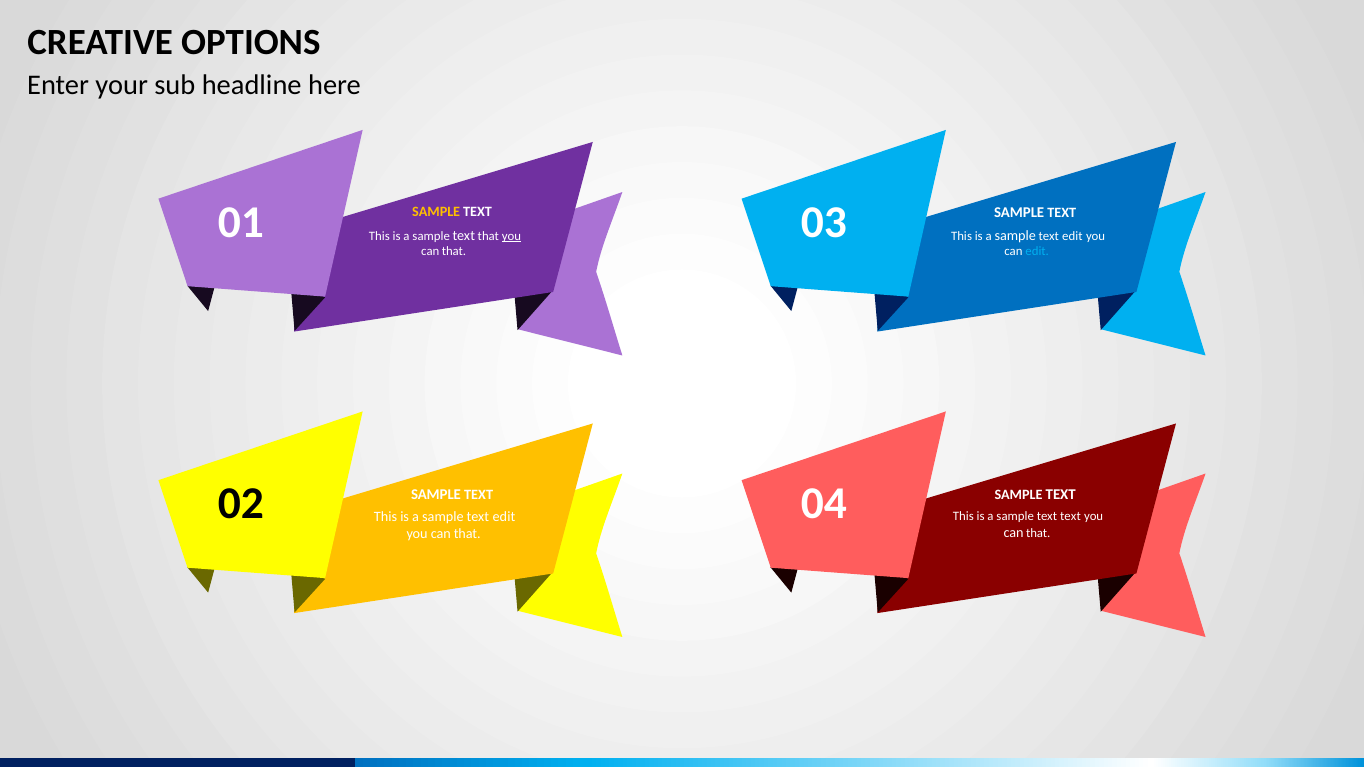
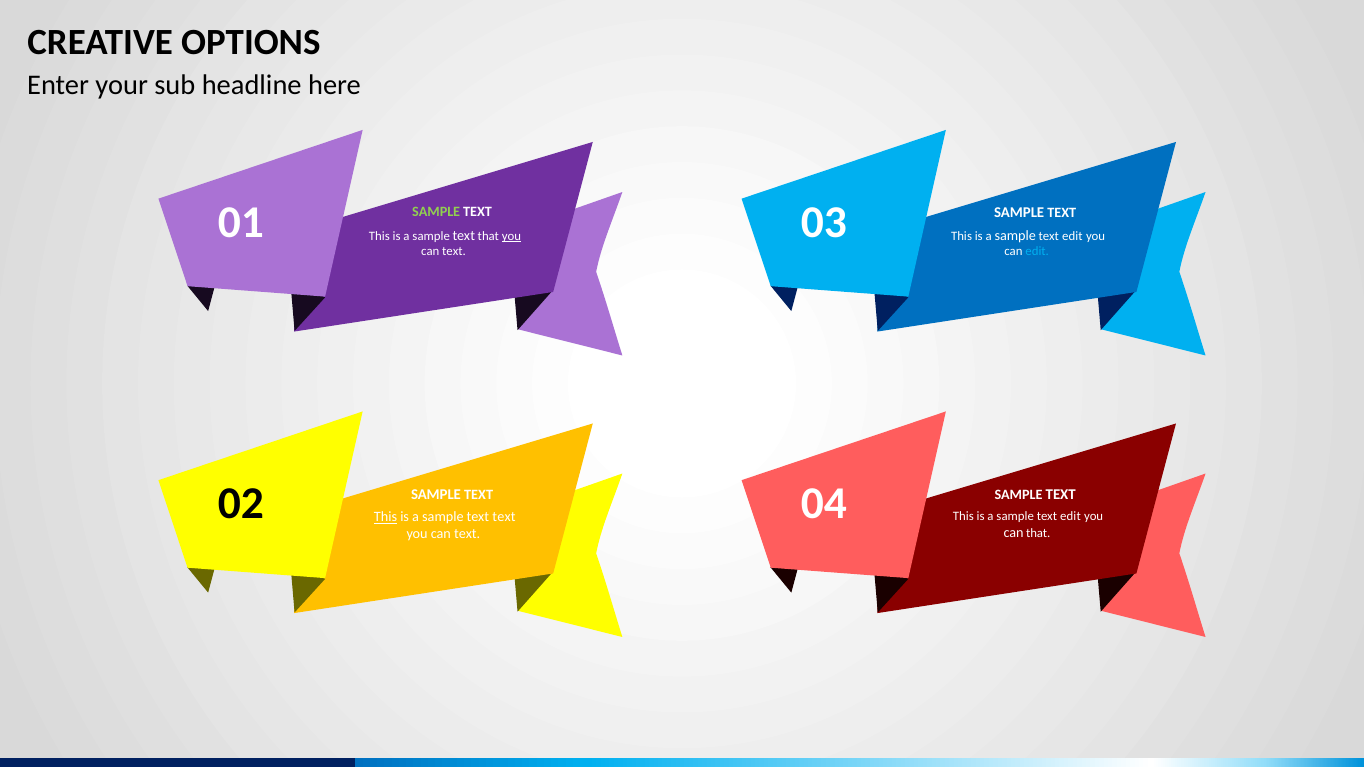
SAMPLE at (436, 212) colour: yellow -> light green
that at (454, 252): that -> text
text at (1070, 516): text -> edit
This at (386, 517) underline: none -> present
edit at (504, 517): edit -> text
that at (467, 534): that -> text
